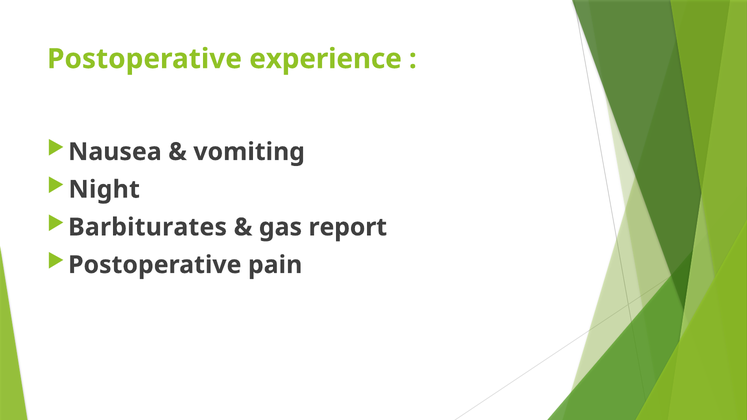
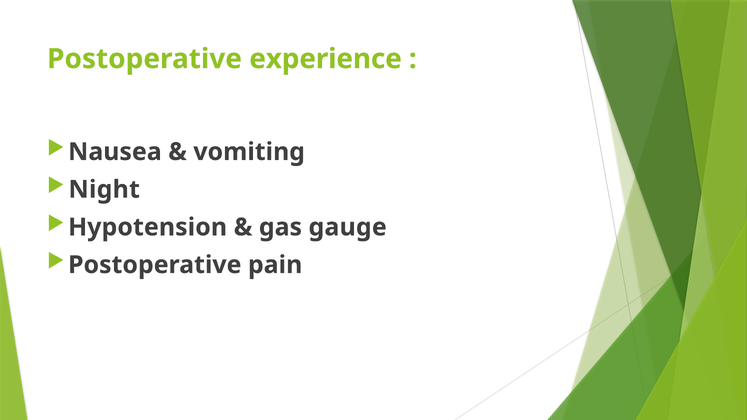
Barbiturates: Barbiturates -> Hypotension
report: report -> gauge
